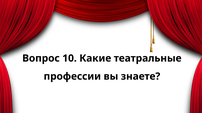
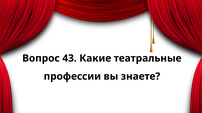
10: 10 -> 43
